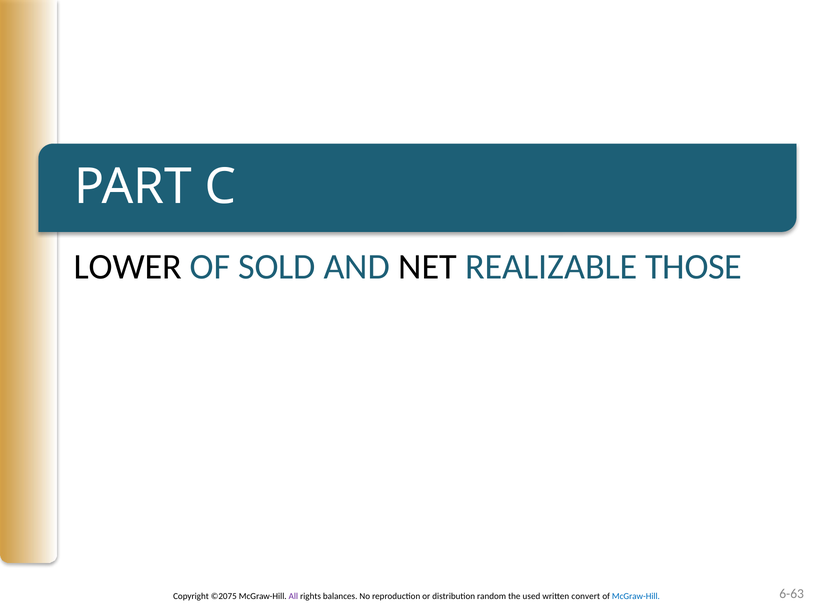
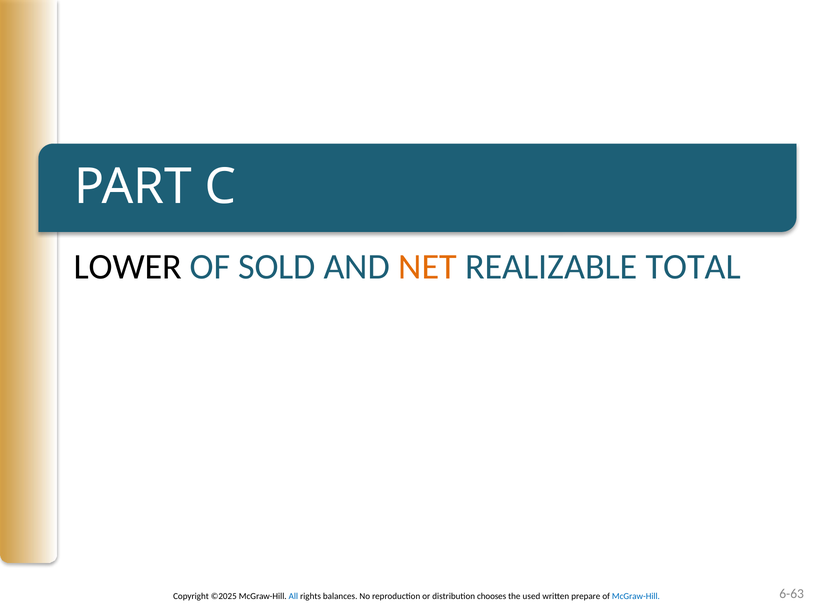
NET colour: black -> orange
THOSE: THOSE -> TOTAL
©2075: ©2075 -> ©2025
All colour: purple -> blue
random: random -> chooses
convert: convert -> prepare
